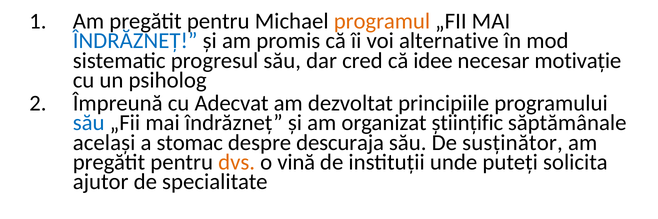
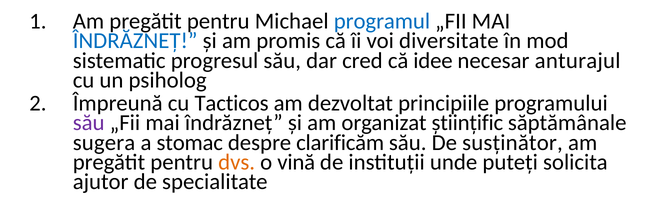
programul colour: orange -> blue
alternative: alternative -> diversitate
motivație: motivație -> anturajul
Adecvat: Adecvat -> Tacticos
său at (89, 123) colour: blue -> purple
același: același -> sugera
descuraja: descuraja -> clarificăm
